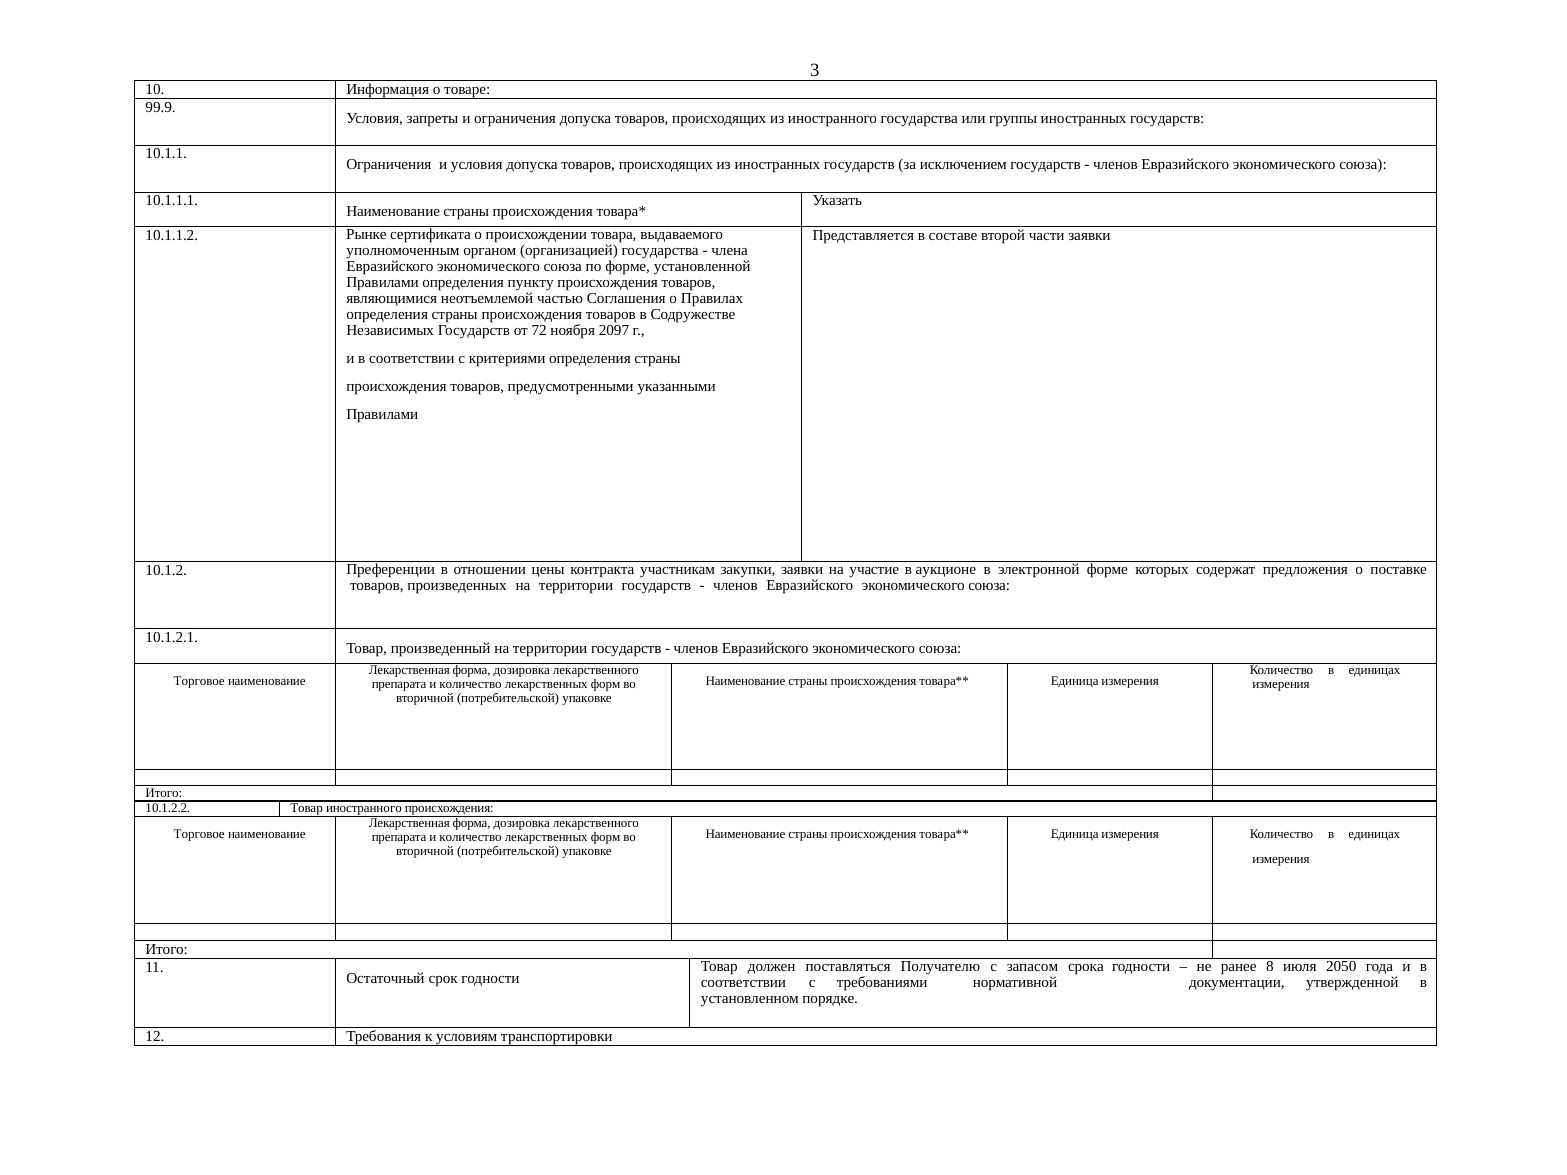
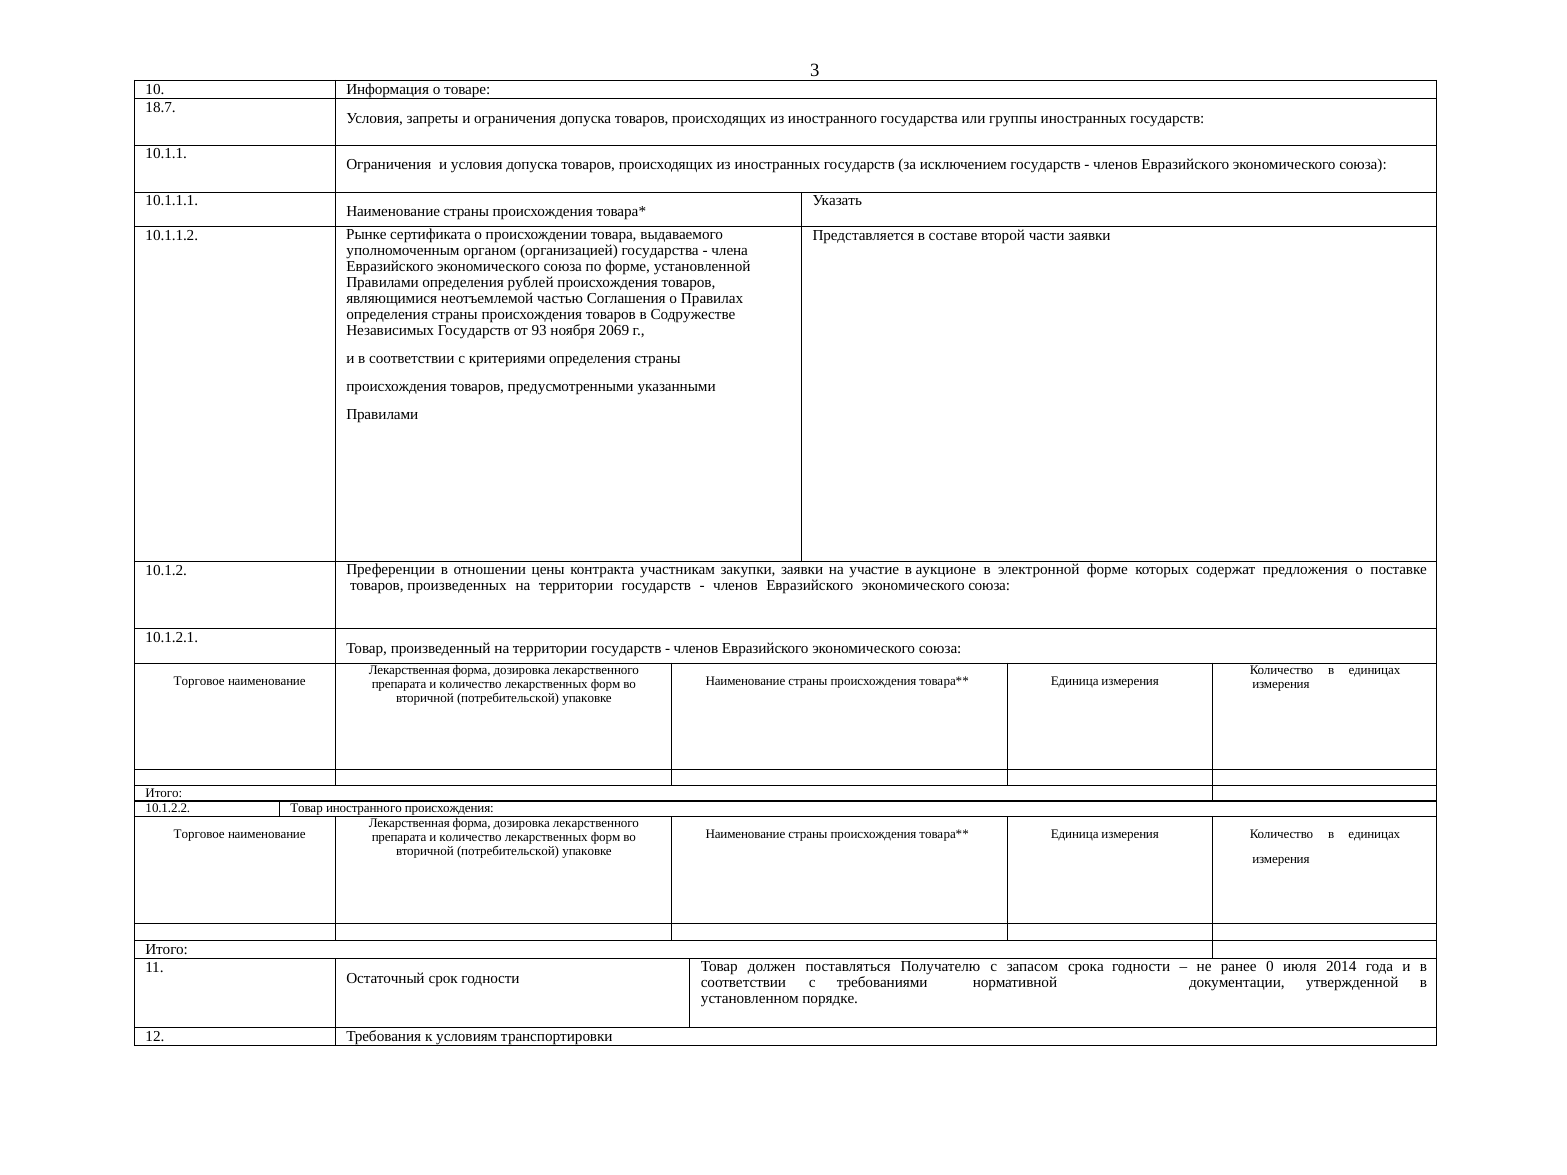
99.9: 99.9 -> 18.7
пункту: пункту -> рублей
72: 72 -> 93
2097: 2097 -> 2069
8: 8 -> 0
2050: 2050 -> 2014
